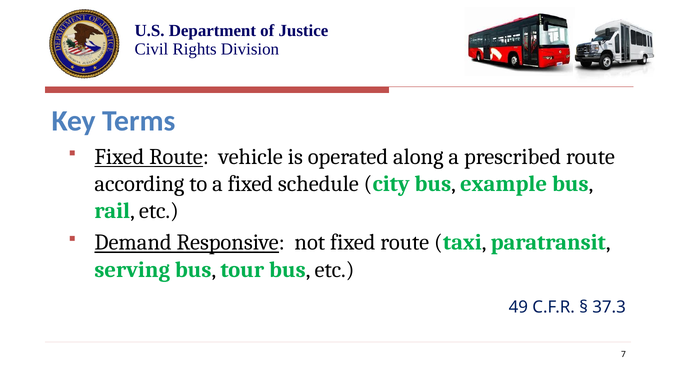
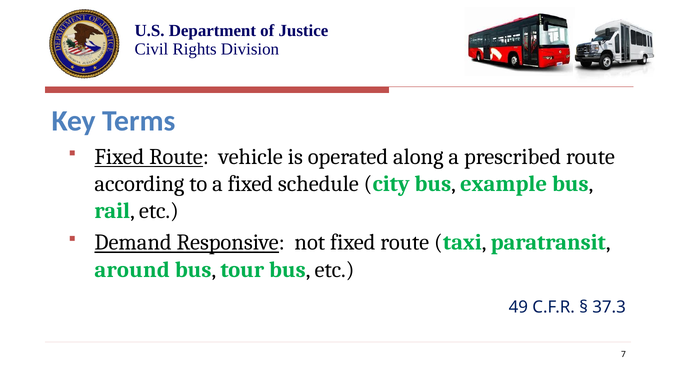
serving: serving -> around
